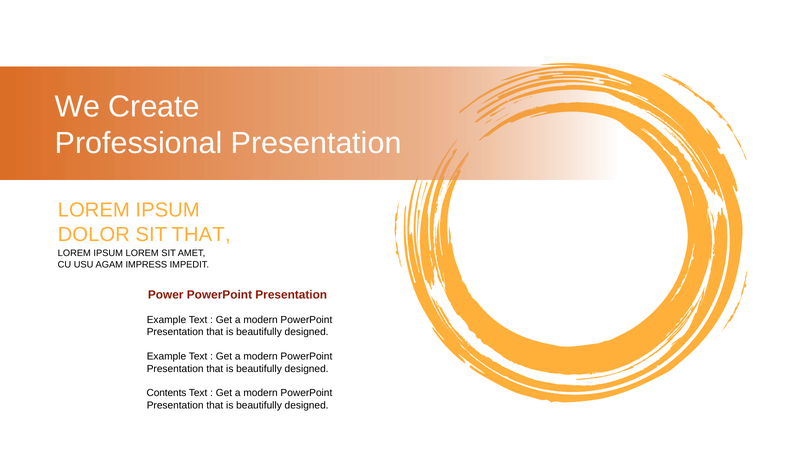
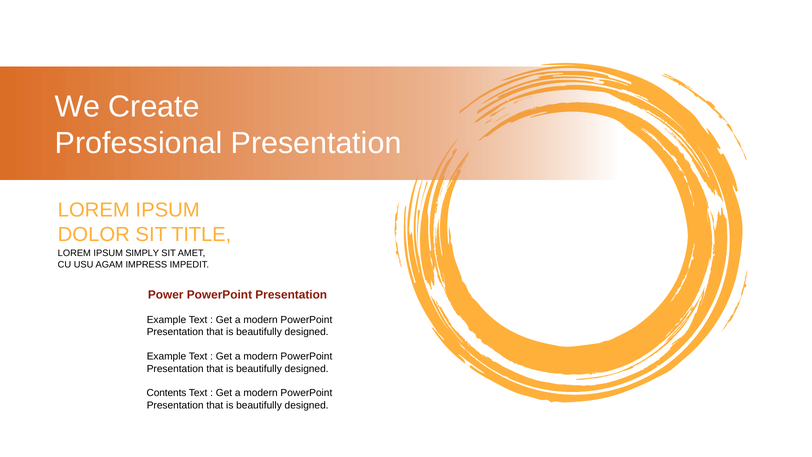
SIT THAT: THAT -> TITLE
IPSUM LOREM: LOREM -> SIMPLY
